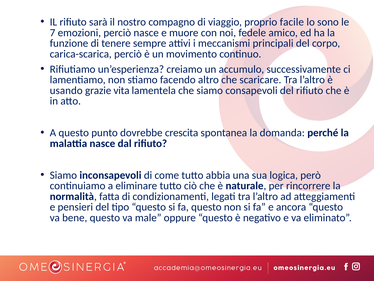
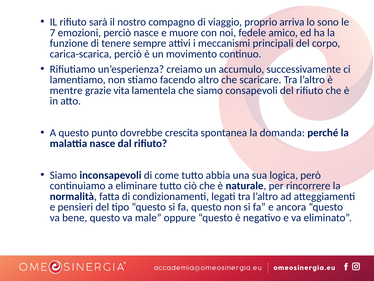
facile: facile -> arriva
usando: usando -> mentre
